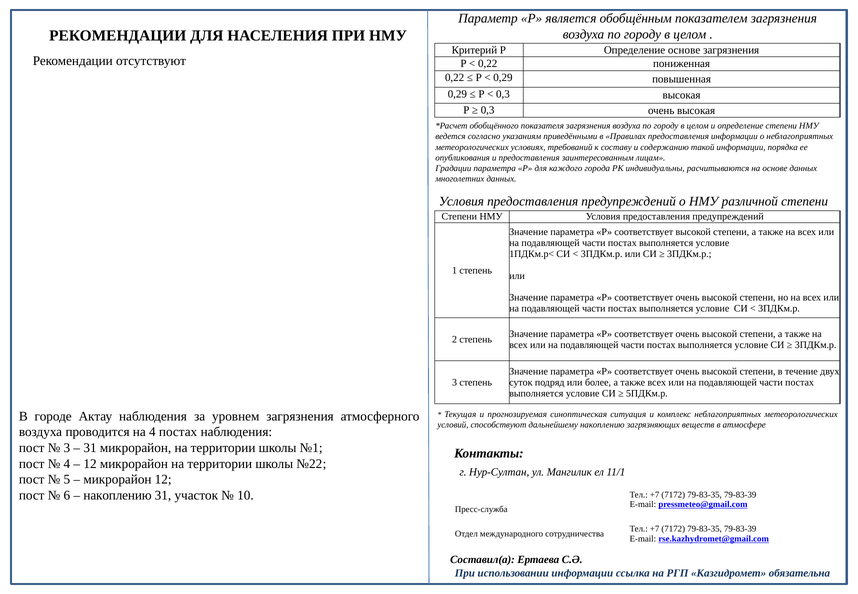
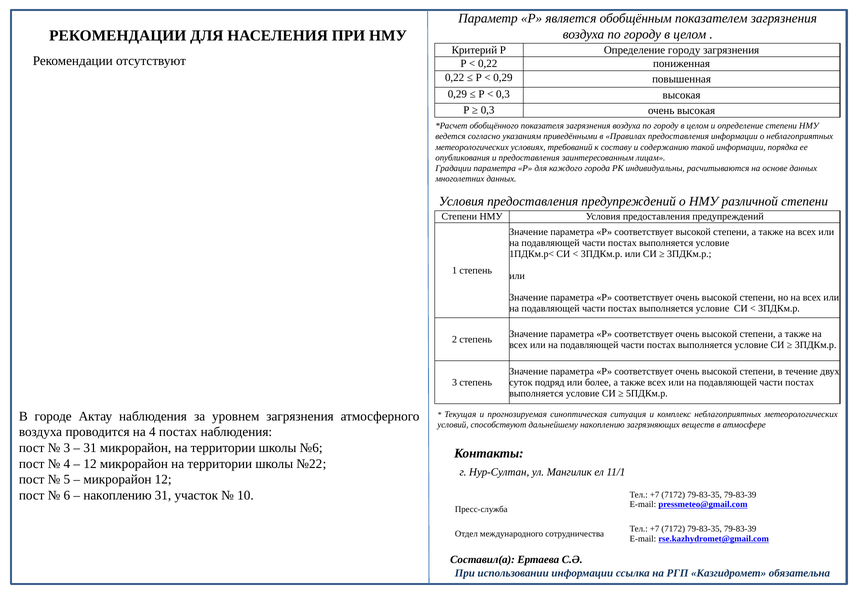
Определение основе: основе -> городу
№1: №1 -> №6
